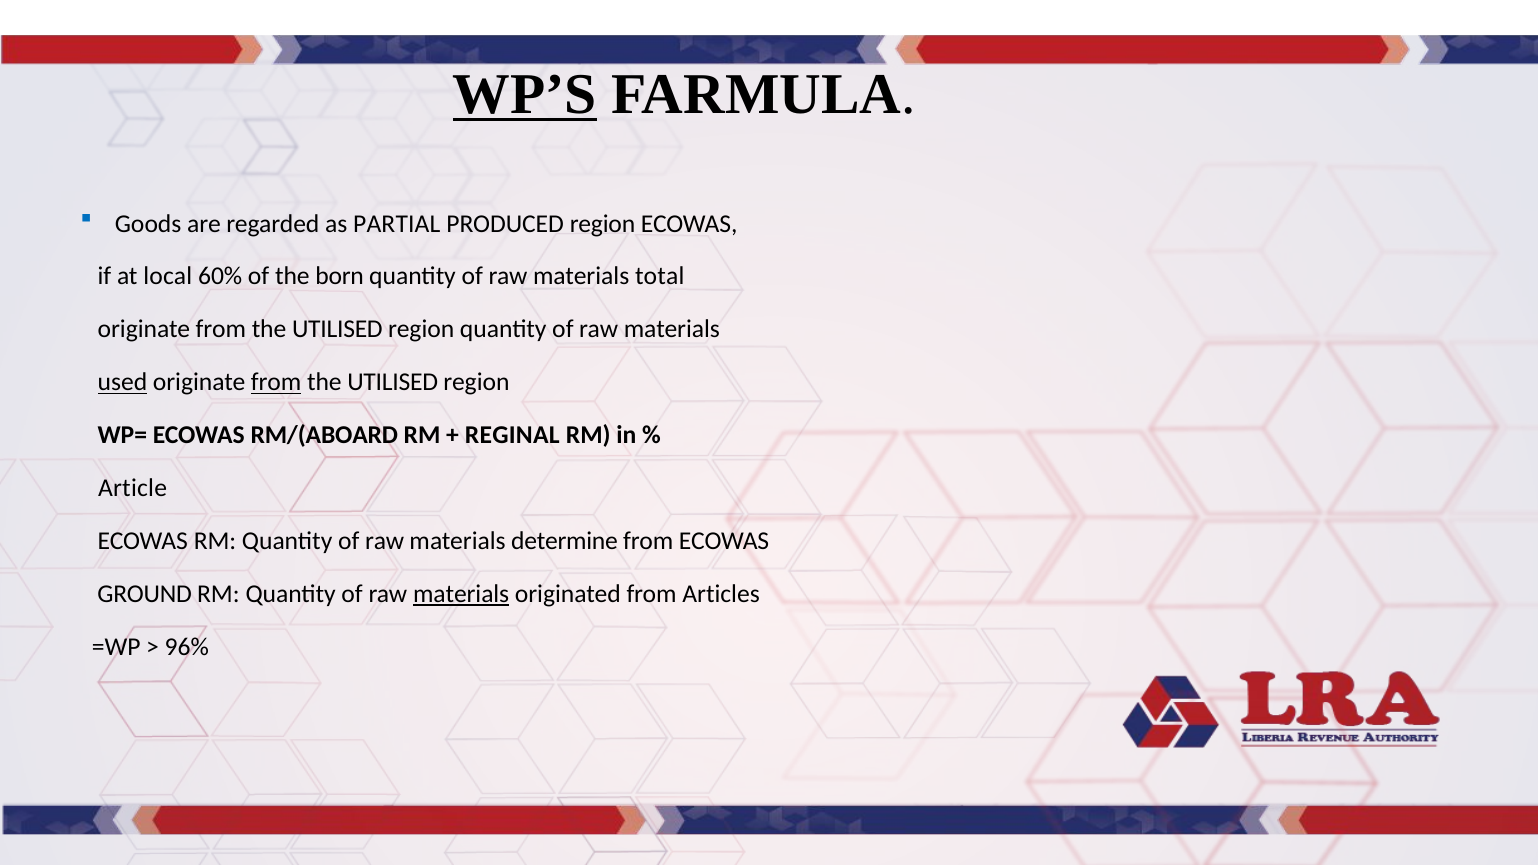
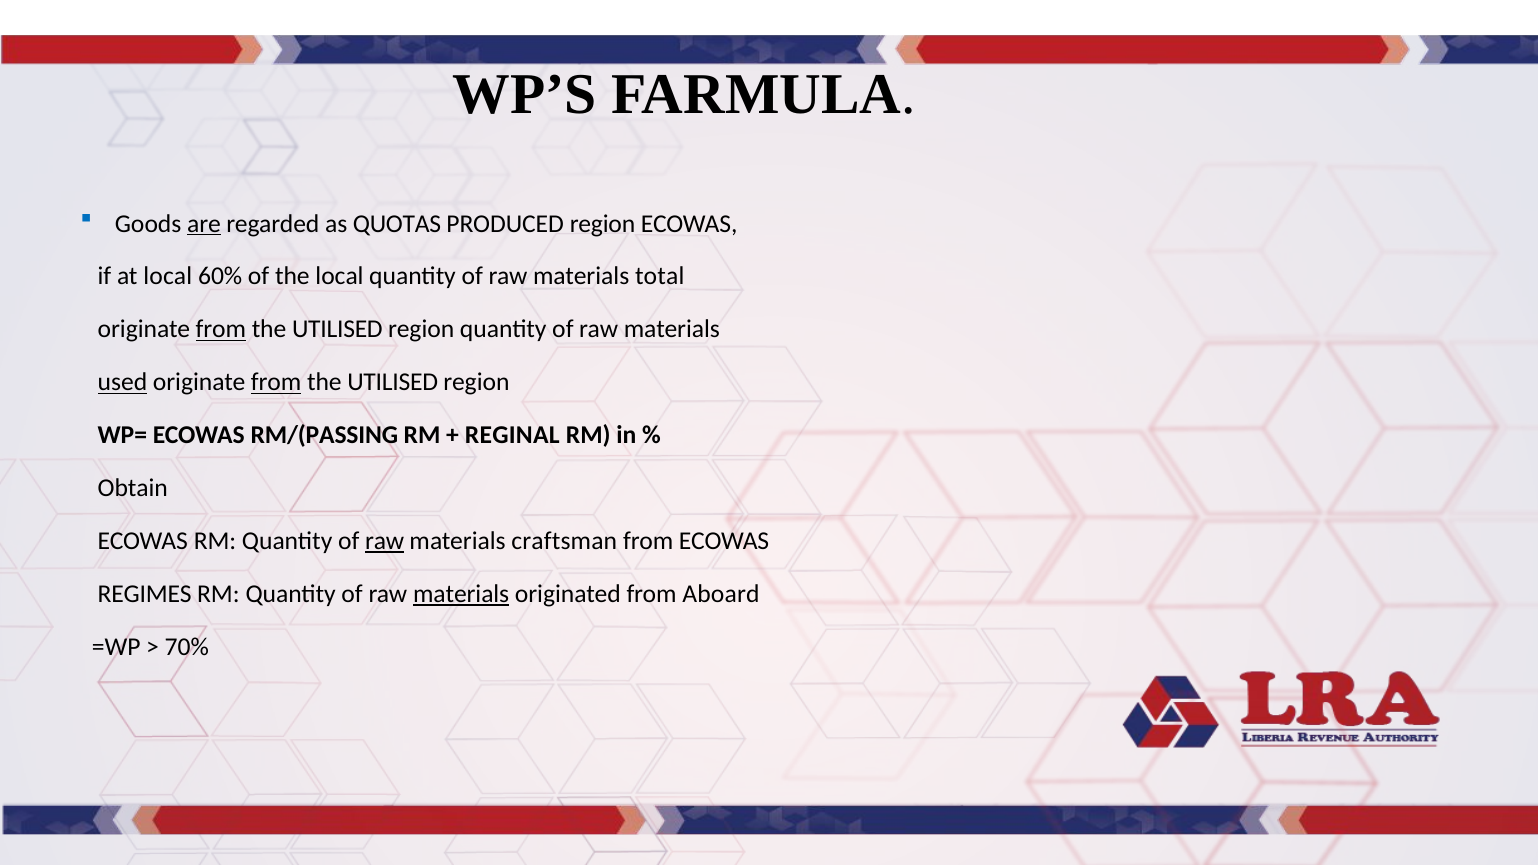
WP’S underline: present -> none
are underline: none -> present
PARTIAL: PARTIAL -> QUOTAS
the born: born -> local
from at (221, 329) underline: none -> present
RM/(ABOARD: RM/(ABOARD -> RM/(PASSING
Article: Article -> Obtain
raw at (385, 541) underline: none -> present
determine: determine -> craftsman
GROUND: GROUND -> REGIMES
Articles: Articles -> Aboard
96%: 96% -> 70%
